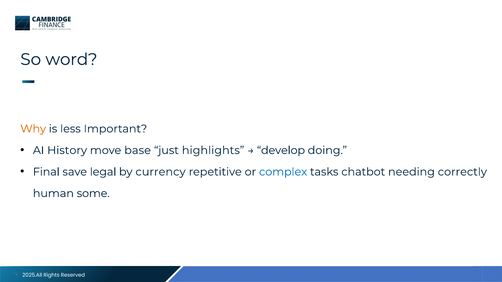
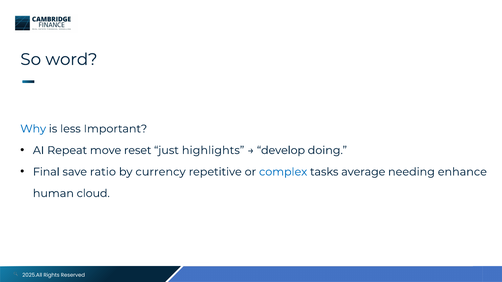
Why colour: orange -> blue
History: History -> Repeat
base: base -> reset
legal: legal -> ratio
chatbot: chatbot -> average
correctly: correctly -> enhance
some: some -> cloud
